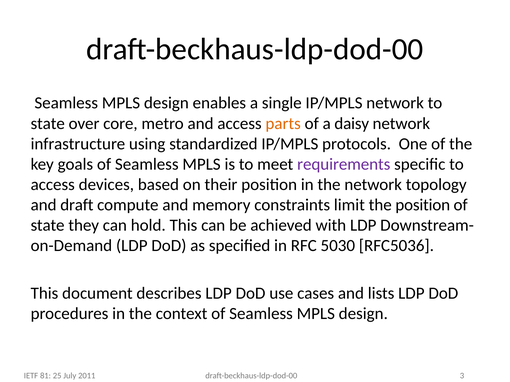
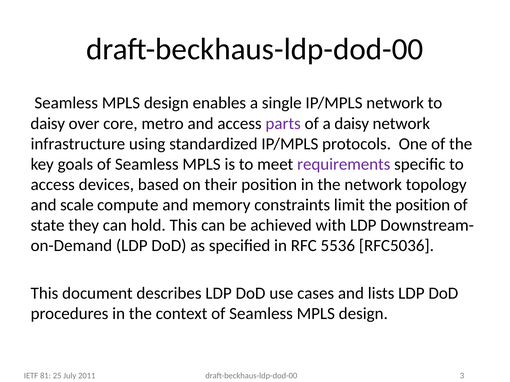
state at (48, 124): state -> daisy
parts colour: orange -> purple
draft: draft -> scale
5030: 5030 -> 5536
